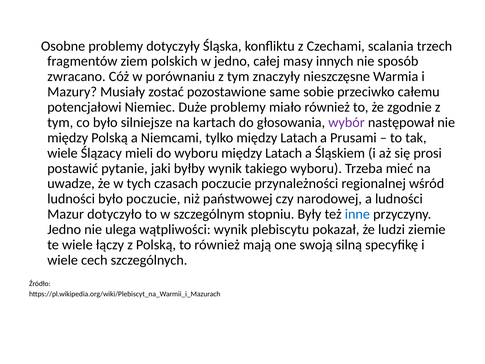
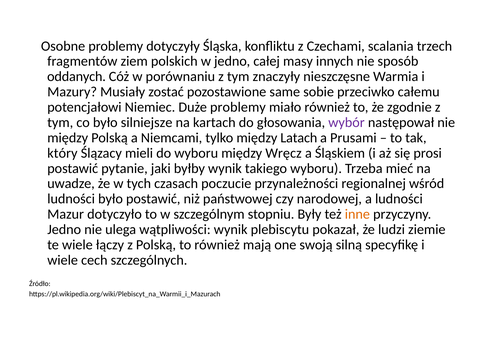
zwracano: zwracano -> oddanych
wiele at (62, 153): wiele -> który
wyboru między Latach: Latach -> Wręcz
było poczucie: poczucie -> postawić
inne colour: blue -> orange
